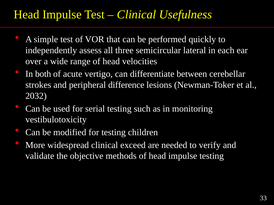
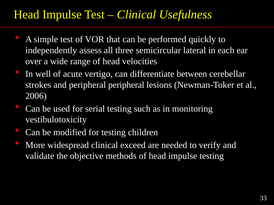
both: both -> well
peripheral difference: difference -> peripheral
2032: 2032 -> 2006
